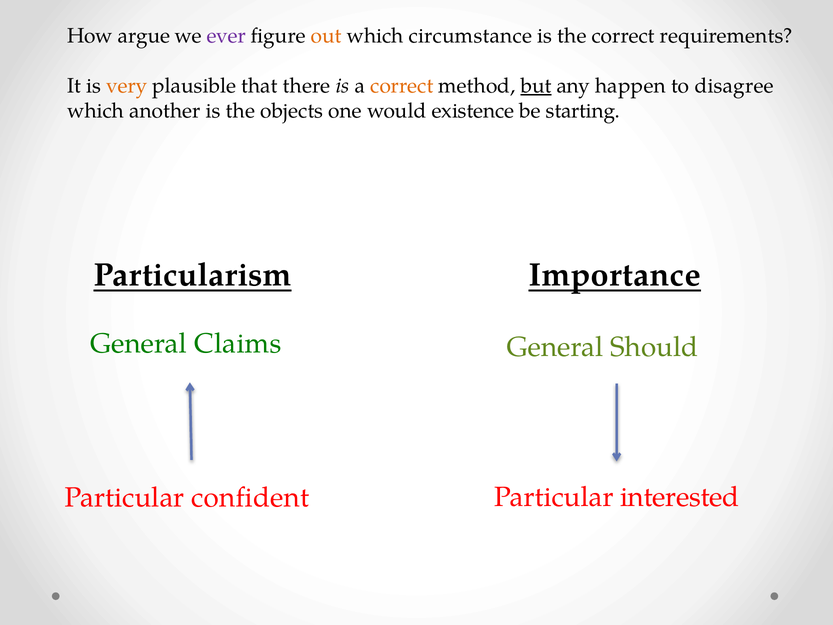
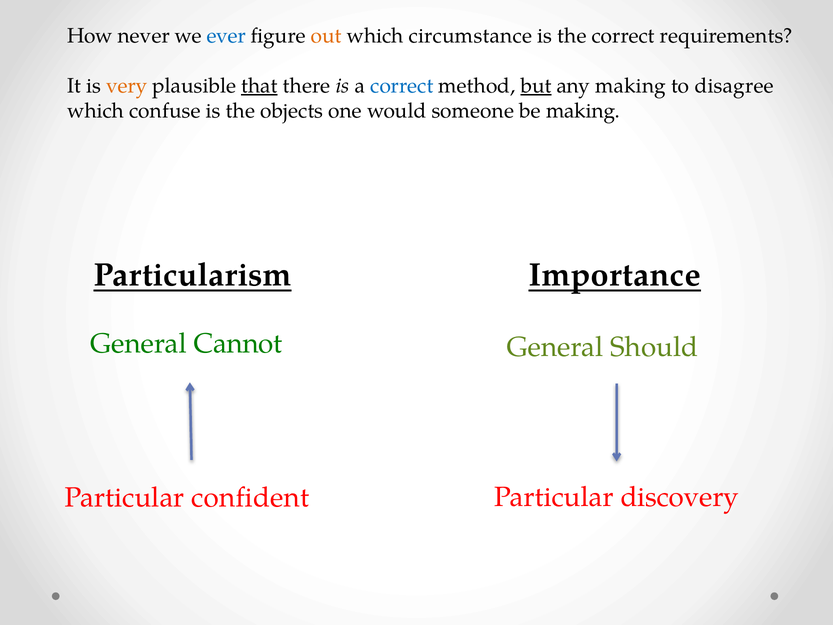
argue: argue -> never
ever colour: purple -> blue
that underline: none -> present
correct at (402, 86) colour: orange -> blue
any happen: happen -> making
another: another -> confuse
existence: existence -> someone
be starting: starting -> making
Claims: Claims -> Cannot
interested: interested -> discovery
